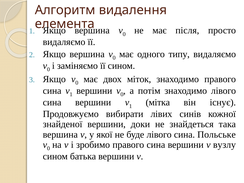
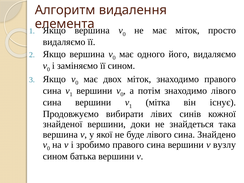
має після: після -> міток
типу: типу -> його
Польське: Польське -> Знайдено
